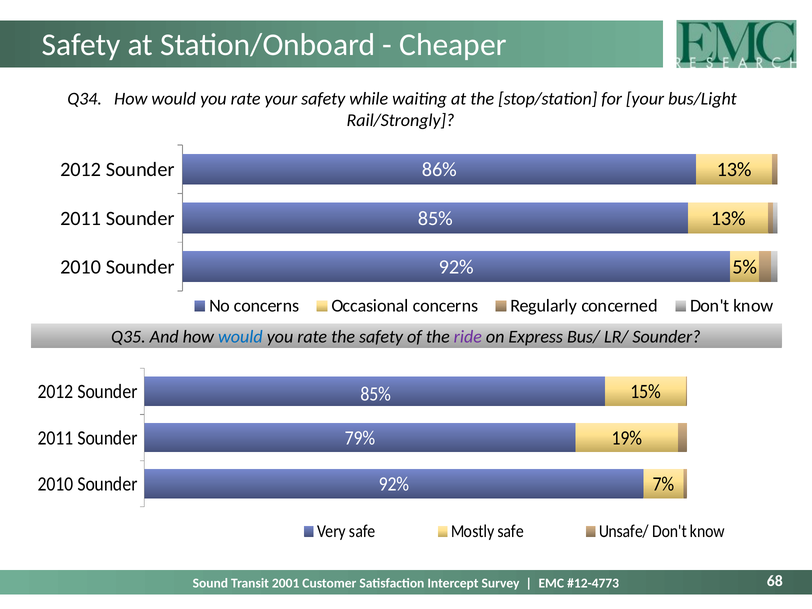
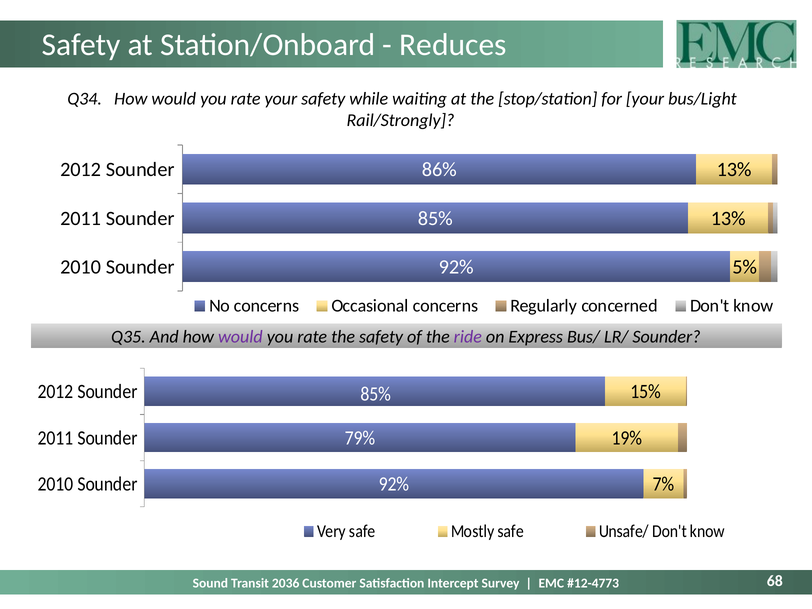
Cheaper: Cheaper -> Reduces
would at (240, 337) colour: blue -> purple
2001: 2001 -> 2036
